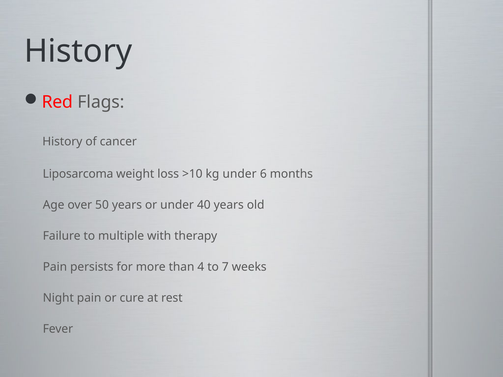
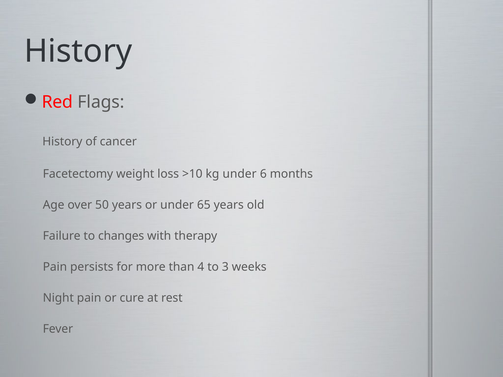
Liposarcoma: Liposarcoma -> Facetectomy
40: 40 -> 65
multiple: multiple -> changes
7: 7 -> 3
